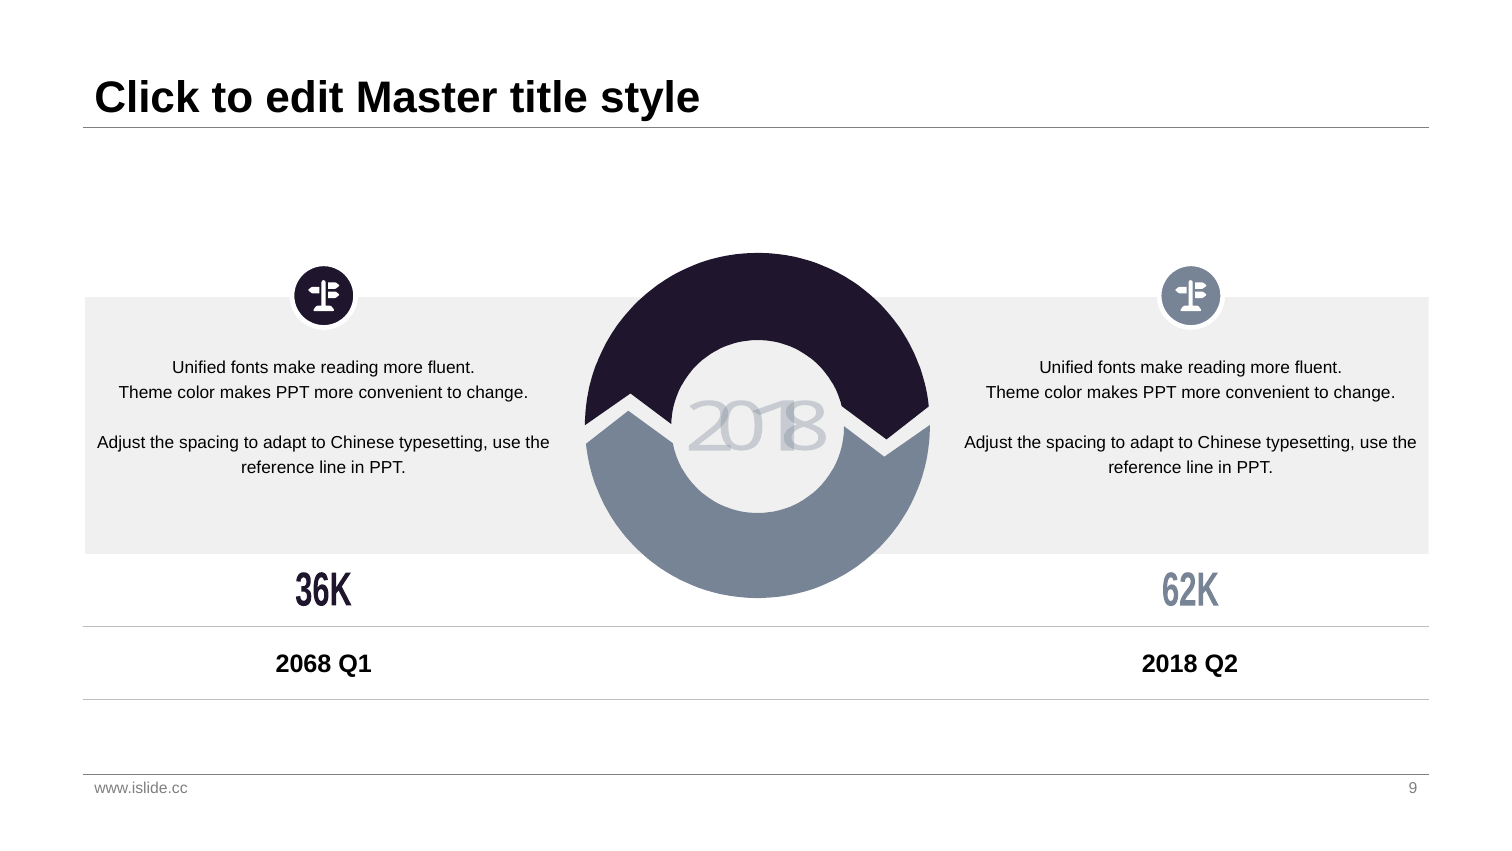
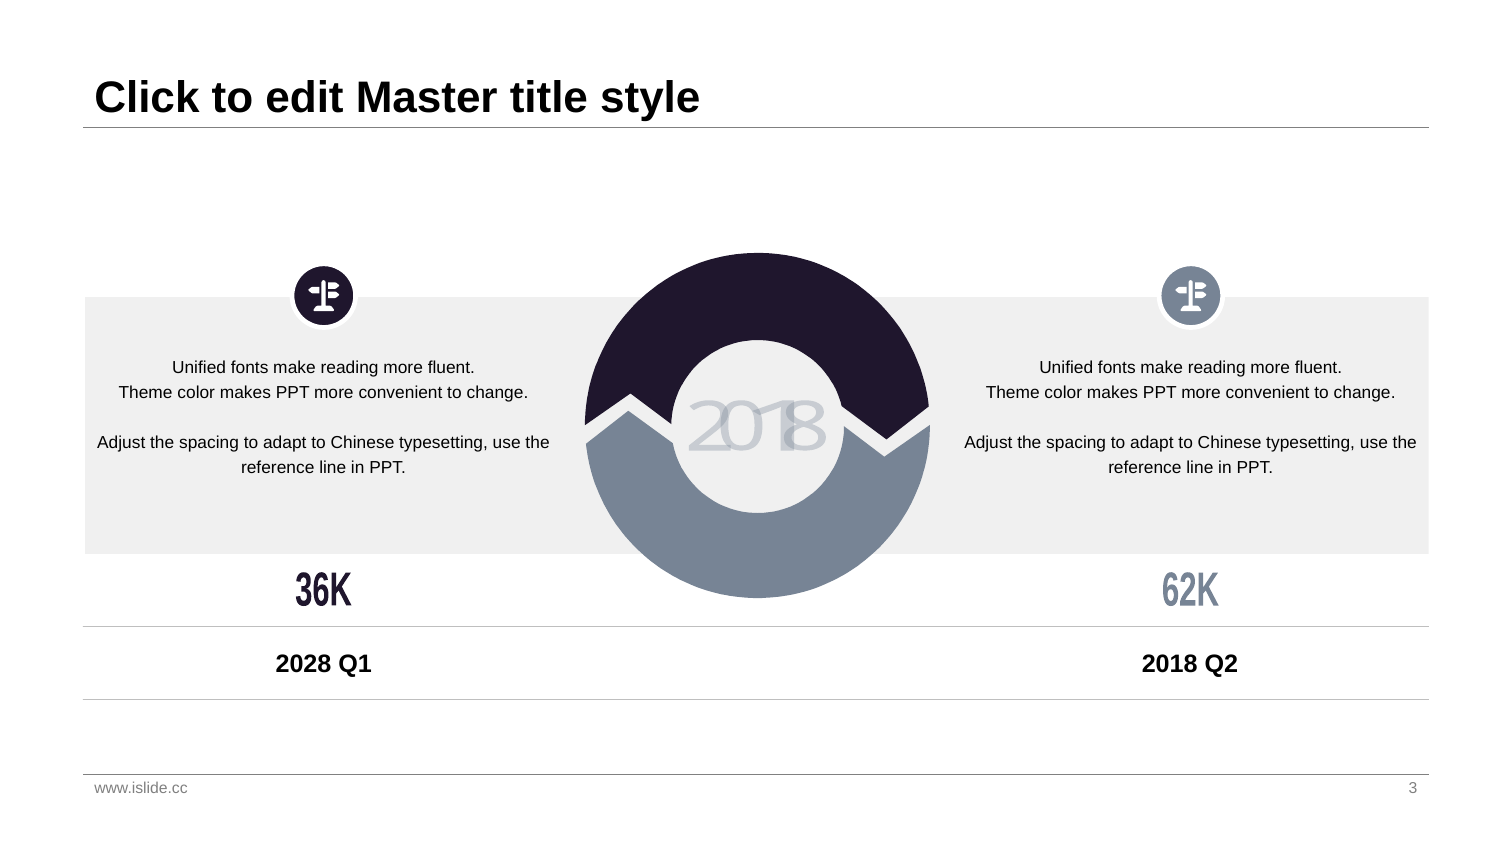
2068: 2068 -> 2028
9: 9 -> 3
